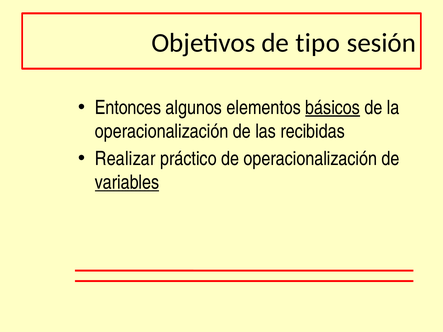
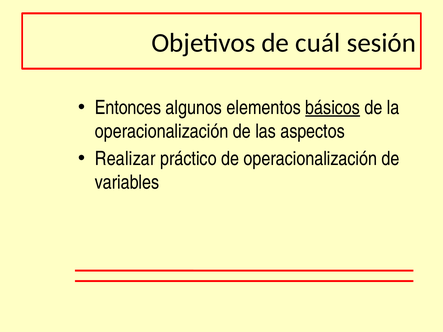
tipo: tipo -> cuál
recibidas: recibidas -> aspectos
variables underline: present -> none
